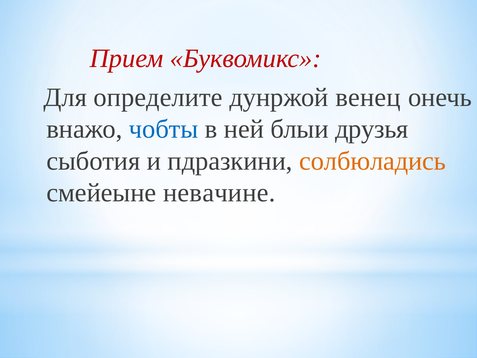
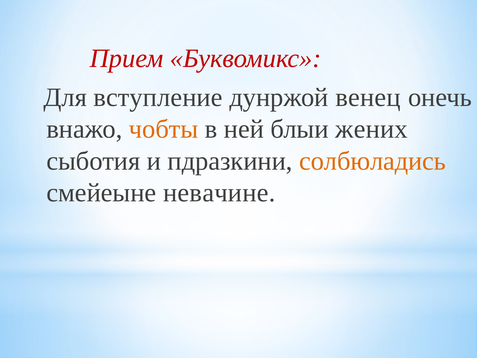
определите: определите -> вступление
чобты colour: blue -> orange
друзья: друзья -> жених
